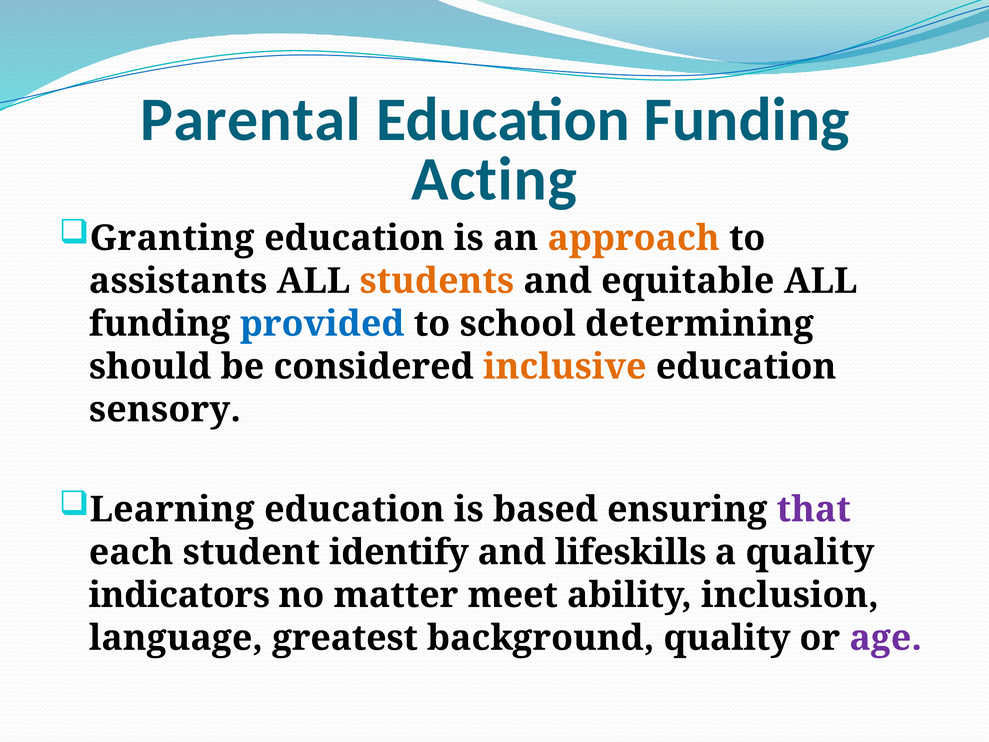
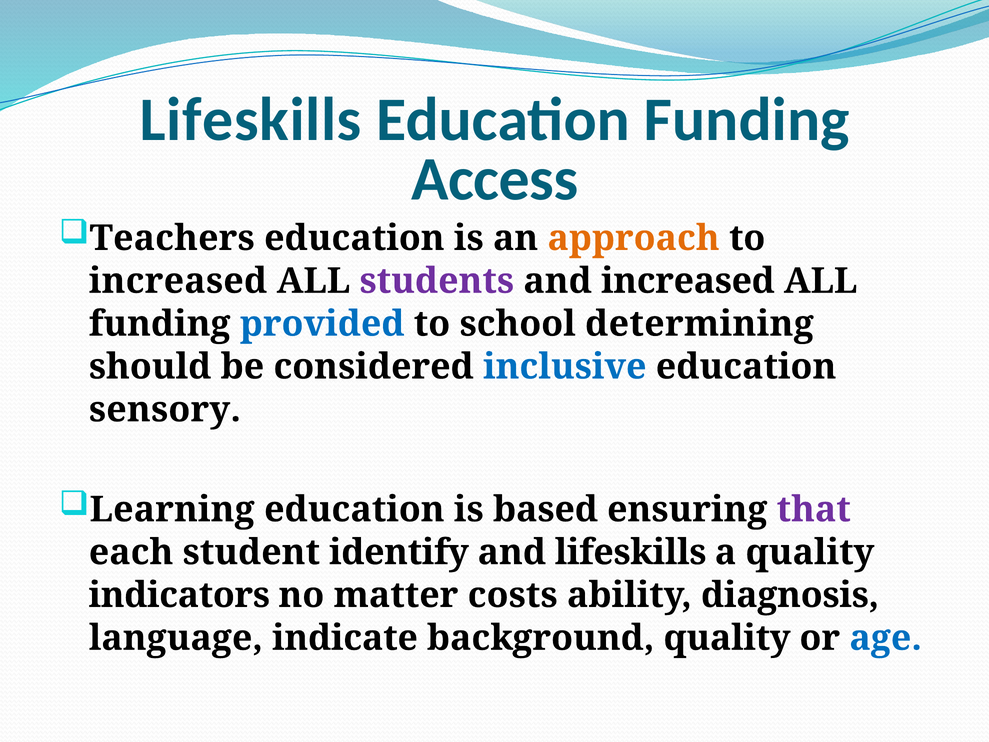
Parental at (251, 120): Parental -> Lifeskills
Acting: Acting -> Access
Granting: Granting -> Teachers
assistants at (178, 281): assistants -> increased
students colour: orange -> purple
and equitable: equitable -> increased
inclusive colour: orange -> blue
meet: meet -> costs
inclusion: inclusion -> diagnosis
greatest: greatest -> indicate
age colour: purple -> blue
